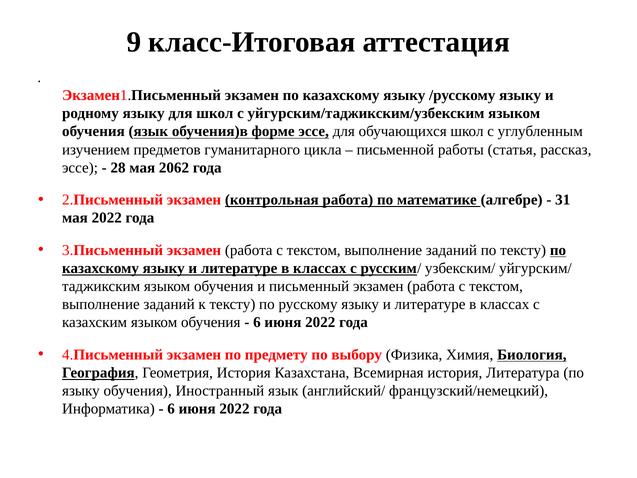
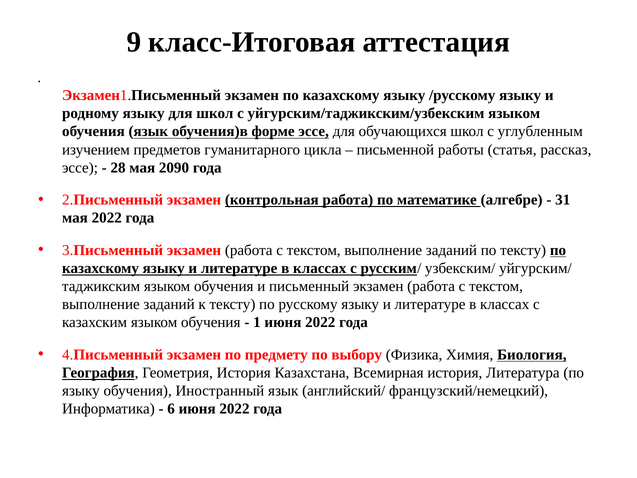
2062: 2062 -> 2090
6 at (257, 322): 6 -> 1
